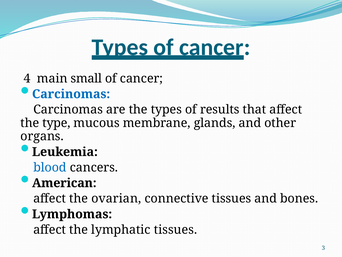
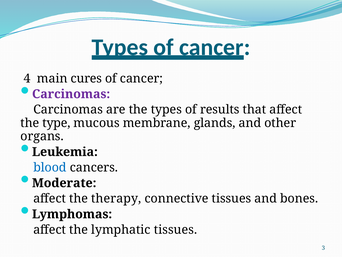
small: small -> cures
Carcinomas at (71, 94) colour: blue -> purple
American: American -> Moderate
ovarian: ovarian -> therapy
